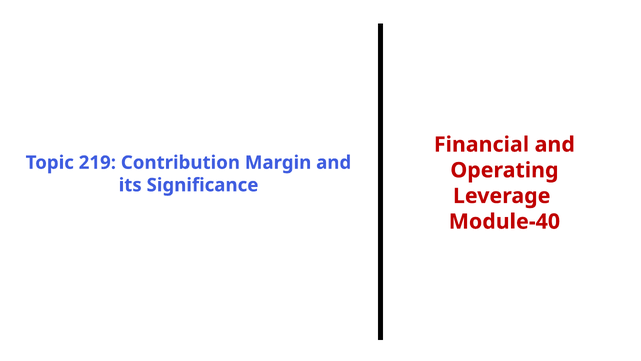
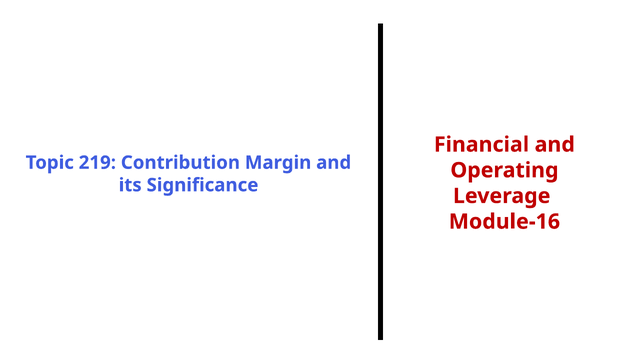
Module-40: Module-40 -> Module-16
